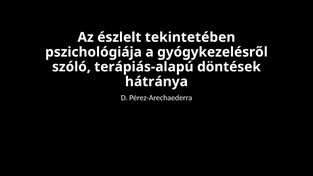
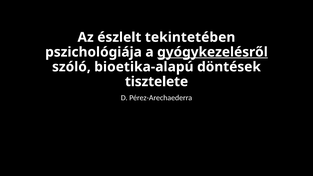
gyógykezelésről underline: none -> present
terápiás-alapú: terápiás-alapú -> bioetika-alapú
hátránya: hátránya -> tisztelete
